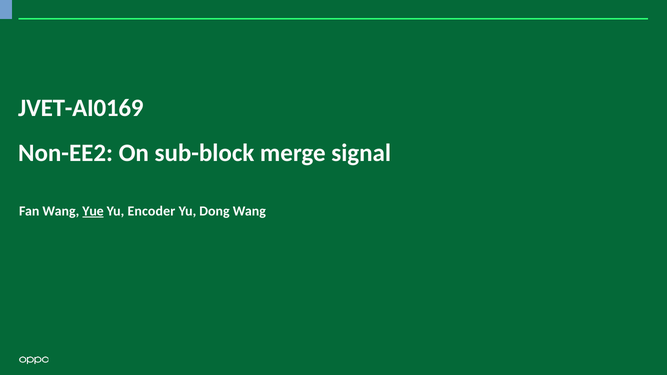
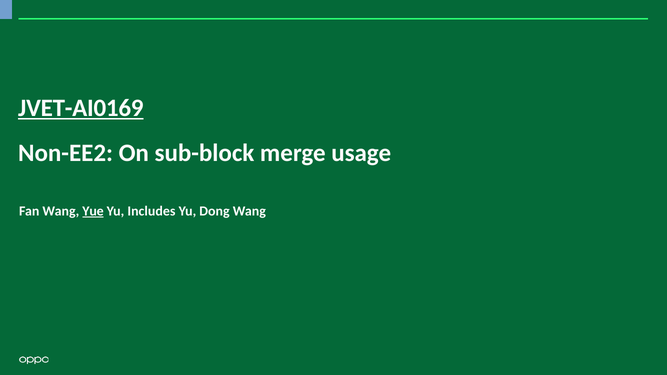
JVET-AI0169 underline: none -> present
signal: signal -> usage
Encoder: Encoder -> Includes
